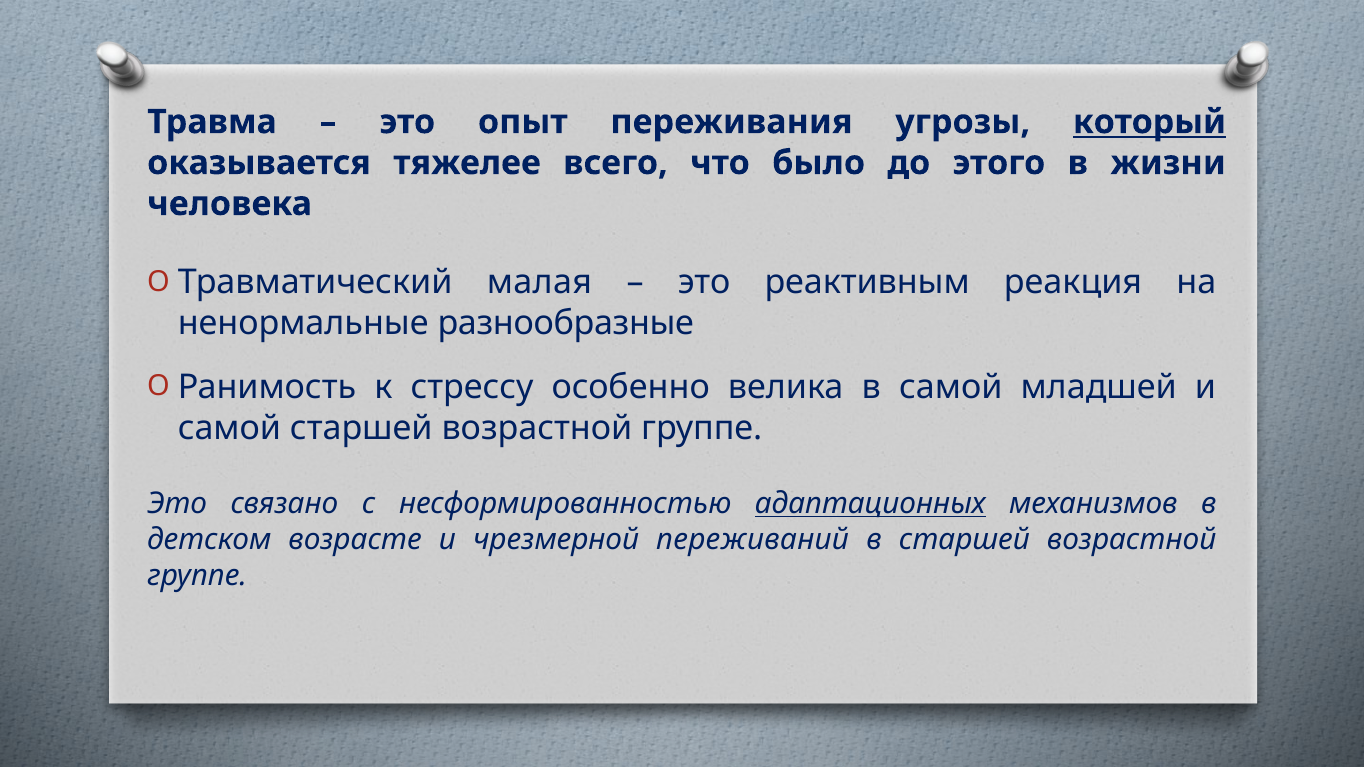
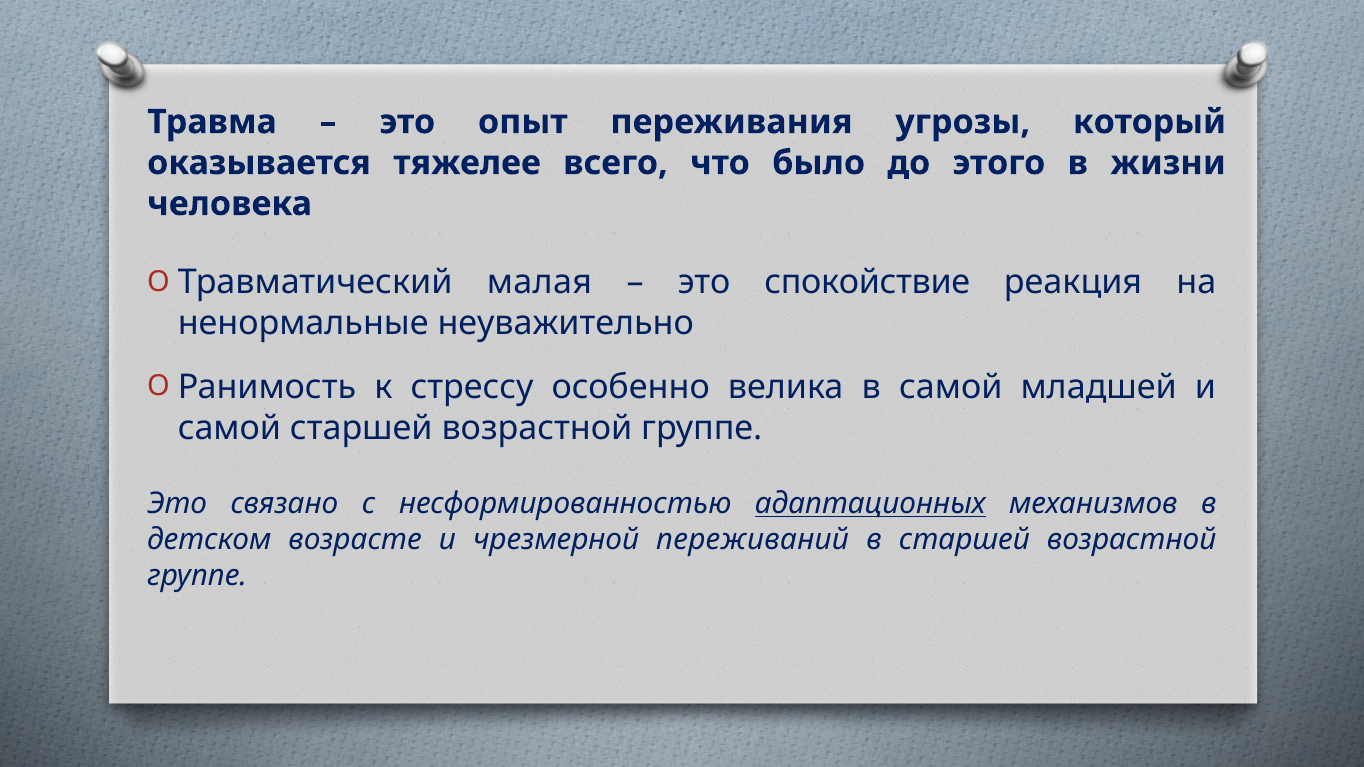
который underline: present -> none
реактивным: реактивным -> спокойствие
разнообразные: разнообразные -> неуважительно
